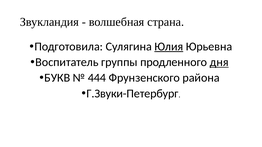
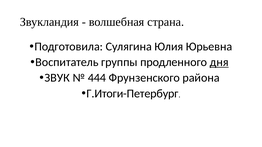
Юлия underline: present -> none
БУКВ: БУКВ -> ЗВУК
Г.Звуки-Петербург: Г.Звуки-Петербург -> Г.Итоги-Петербург
